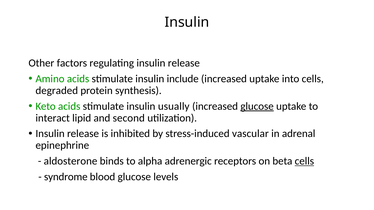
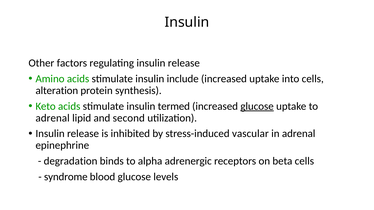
degraded: degraded -> alteration
usually: usually -> termed
interact at (53, 118): interact -> adrenal
aldosterone: aldosterone -> degradation
cells at (304, 161) underline: present -> none
